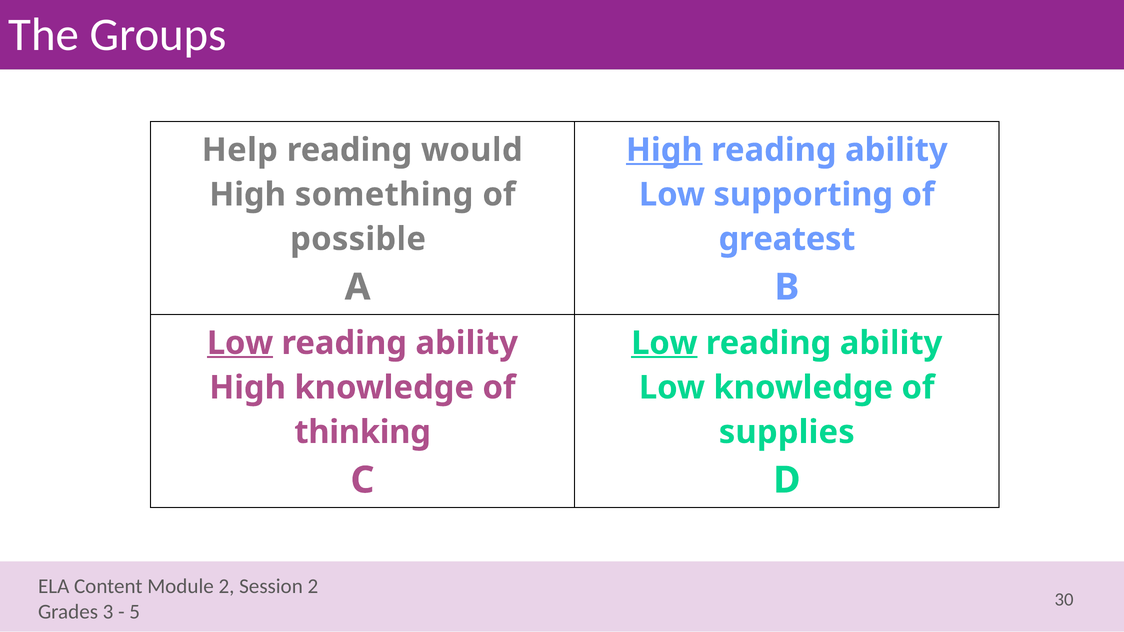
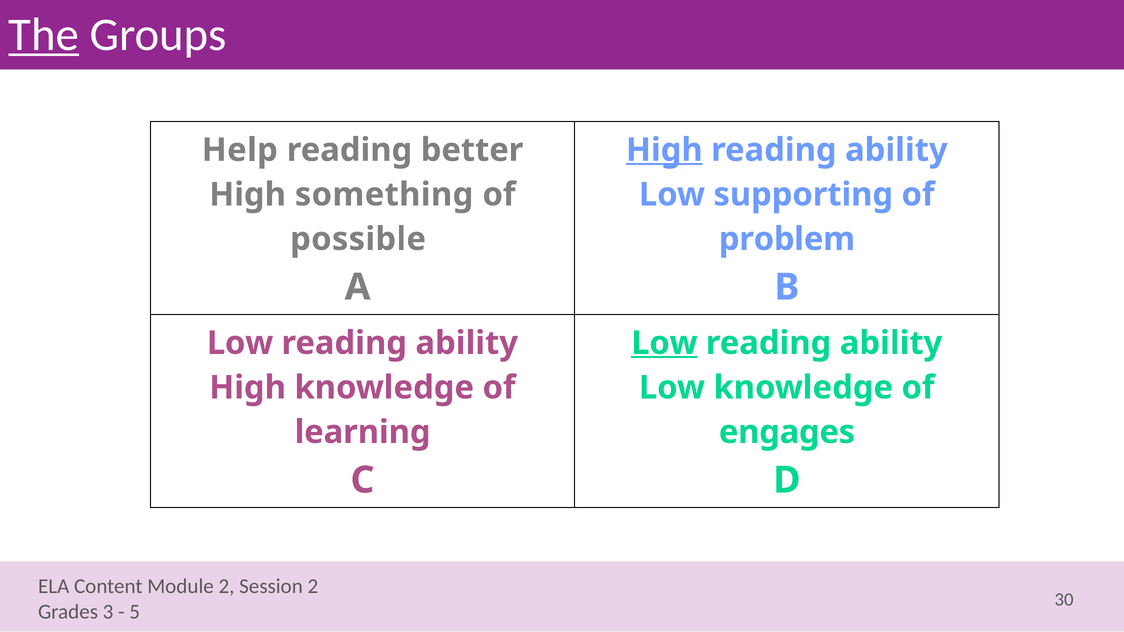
The underline: none -> present
would: would -> better
greatest: greatest -> problem
Low at (240, 343) underline: present -> none
thinking: thinking -> learning
supplies: supplies -> engages
